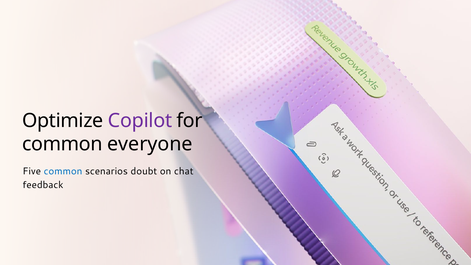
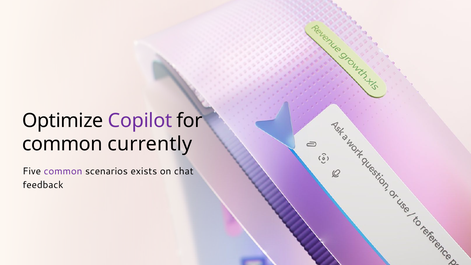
everyone: everyone -> currently
common at (63, 171) colour: blue -> purple
doubt: doubt -> exists
